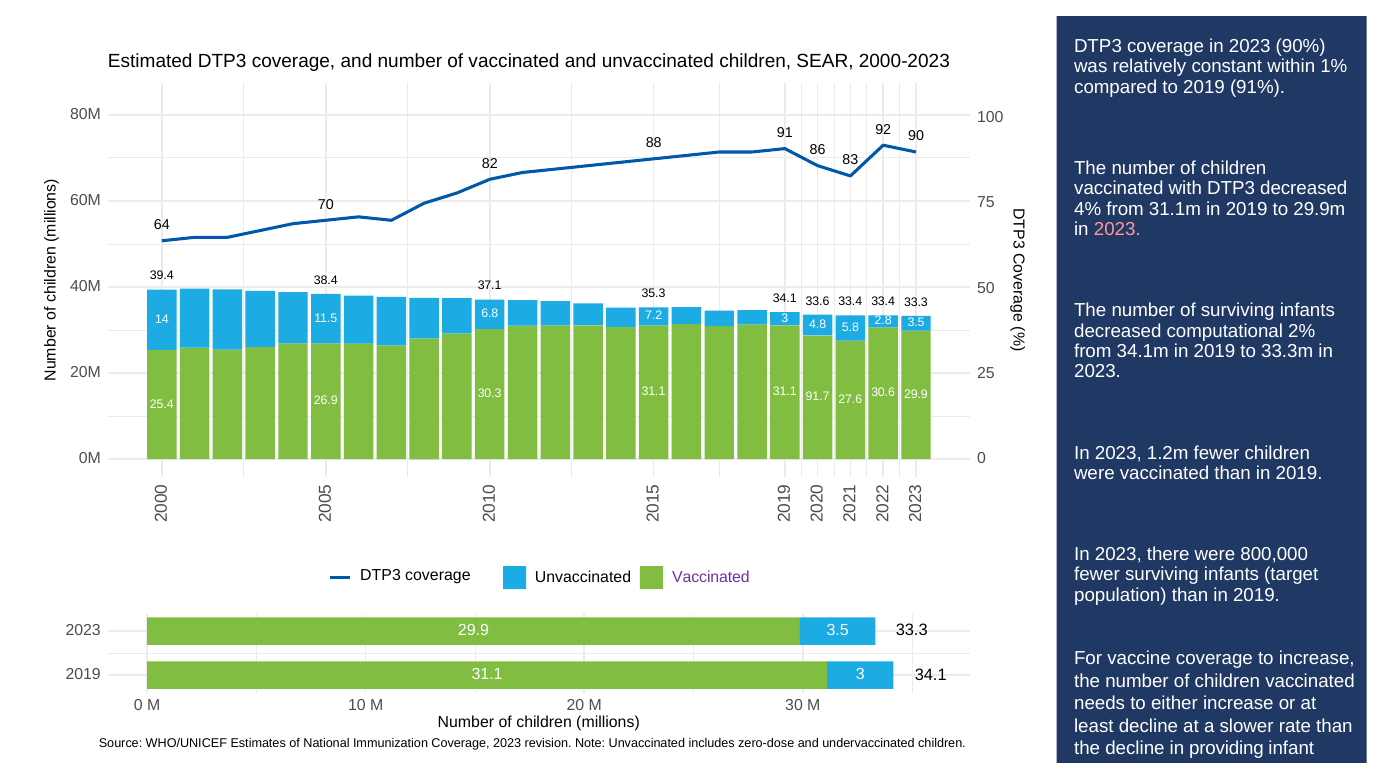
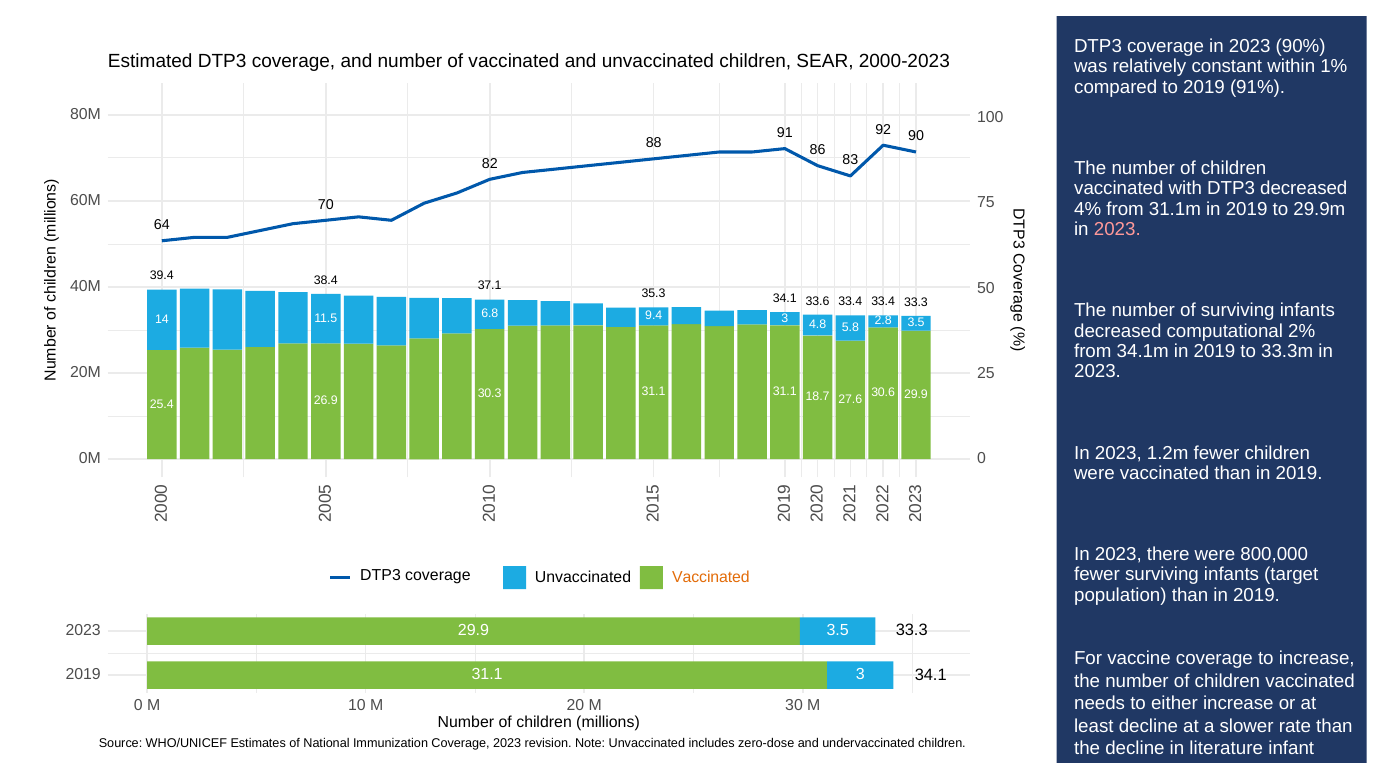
7.2: 7.2 -> 9.4
91.7: 91.7 -> 18.7
Vaccinated at (711, 577) colour: purple -> orange
providing: providing -> literature
